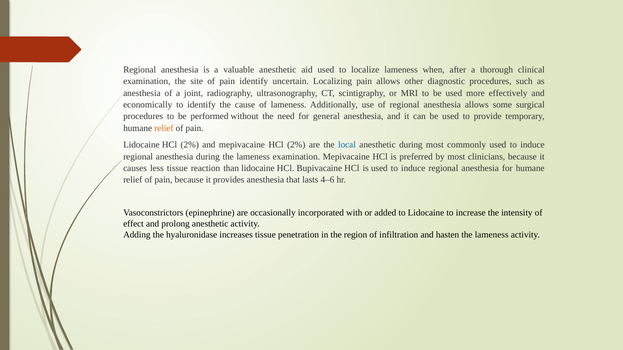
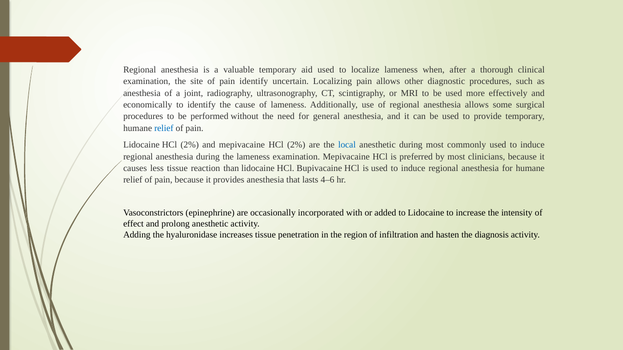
valuable anesthetic: anesthetic -> temporary
relief at (164, 128) colour: orange -> blue
hasten the lameness: lameness -> diagnosis
